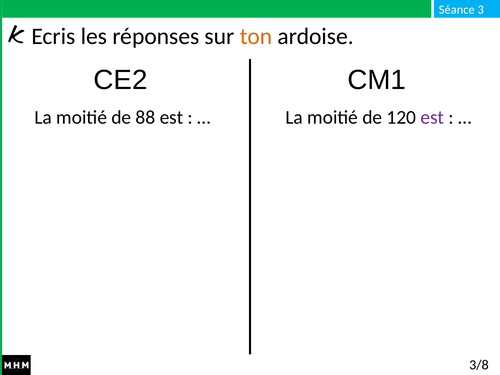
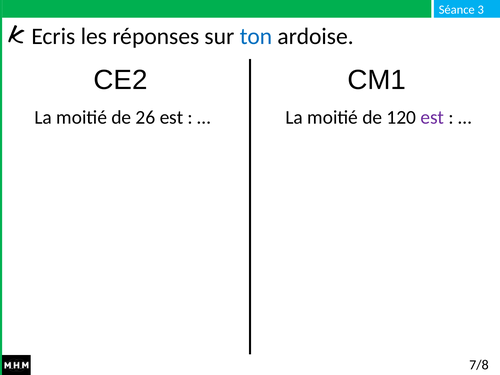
ton colour: orange -> blue
88: 88 -> 26
3/8: 3/8 -> 7/8
